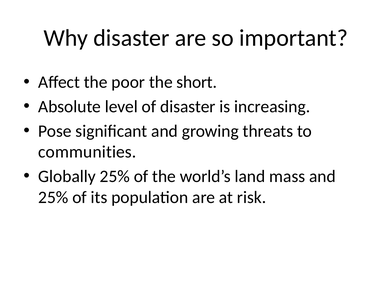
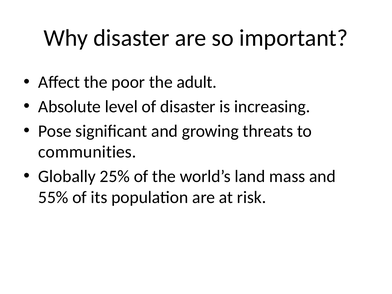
short: short -> adult
25% at (53, 197): 25% -> 55%
